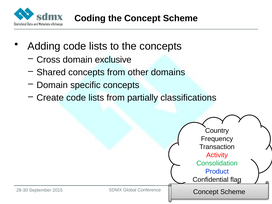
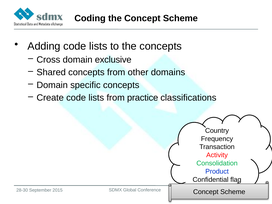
partially: partially -> practice
